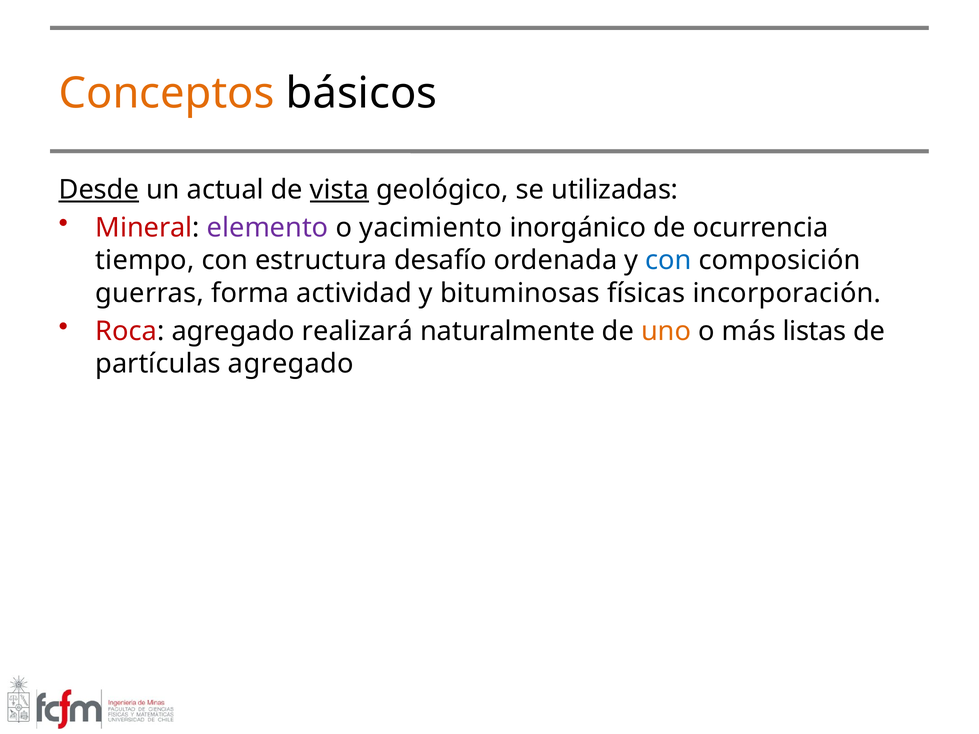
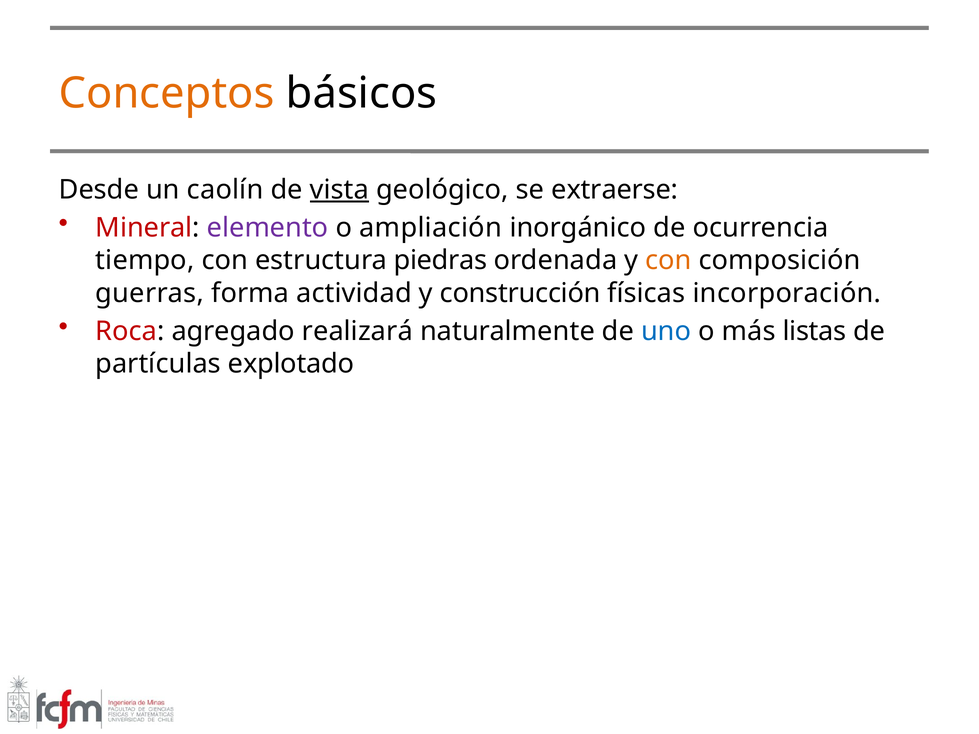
Desde underline: present -> none
actual: actual -> caolín
utilizadas: utilizadas -> extraerse
yacimiento: yacimiento -> ampliación
desafío: desafío -> piedras
con at (668, 261) colour: blue -> orange
bituminosas: bituminosas -> construcción
uno colour: orange -> blue
partículas agregado: agregado -> explotado
